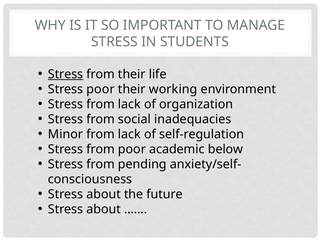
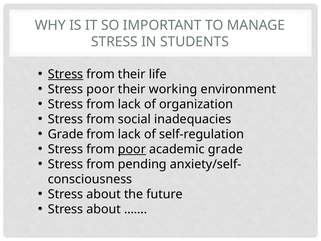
Minor at (66, 134): Minor -> Grade
poor at (132, 149) underline: none -> present
academic below: below -> grade
